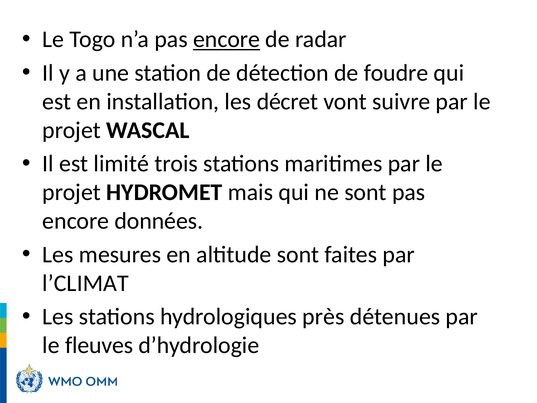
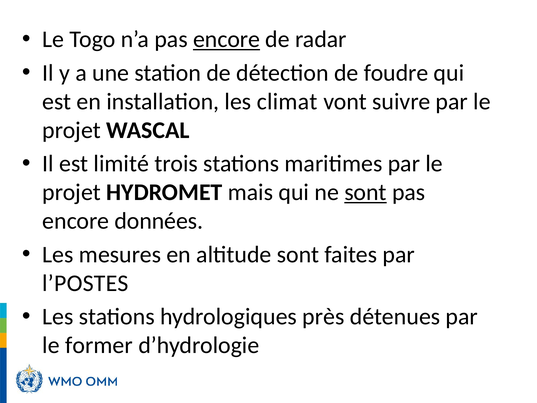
décret: décret -> climat
sont at (365, 192) underline: none -> present
l’CLIMAT: l’CLIMAT -> l’POSTES
fleuves: fleuves -> former
